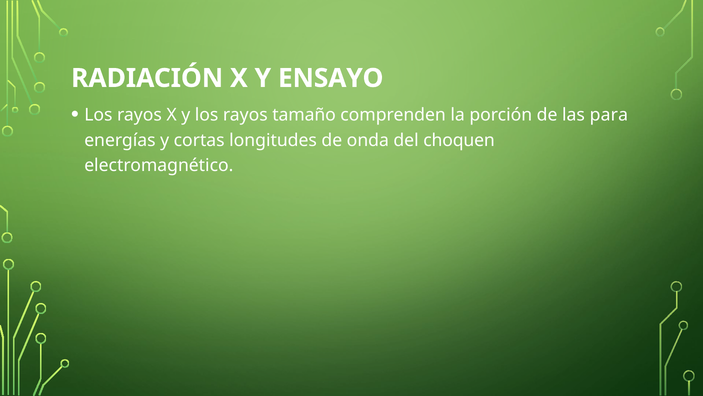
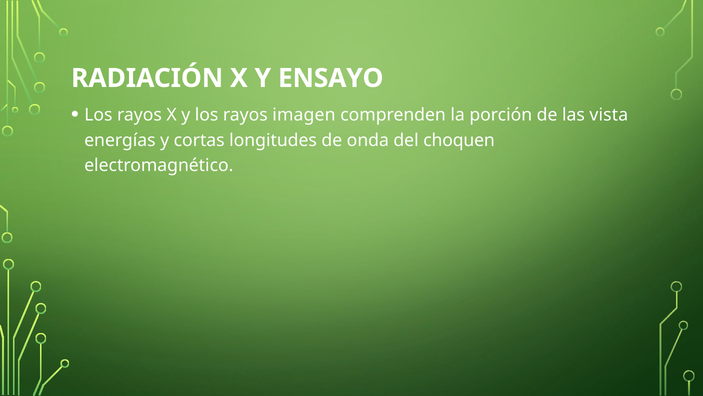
tamaño: tamaño -> imagen
para: para -> vista
